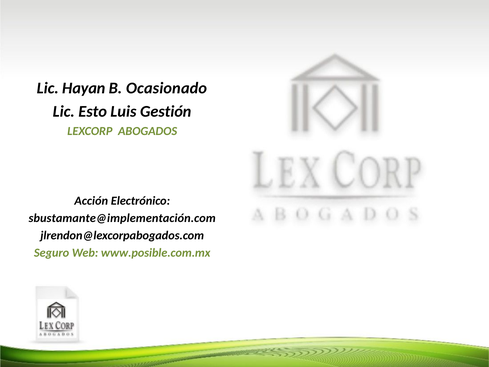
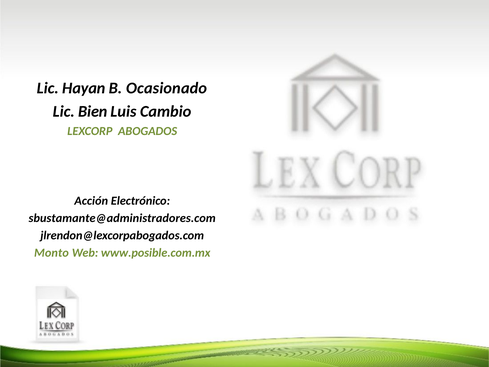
Esto: Esto -> Bien
Gestión: Gestión -> Cambio
sbustamante@implementación.com: sbustamante@implementación.com -> sbustamante@administradores.com
Seguro: Seguro -> Monto
